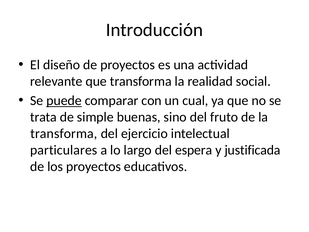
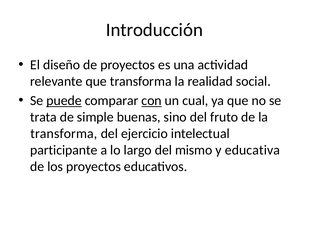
con underline: none -> present
particulares: particulares -> participante
espera: espera -> mismo
justificada: justificada -> educativa
